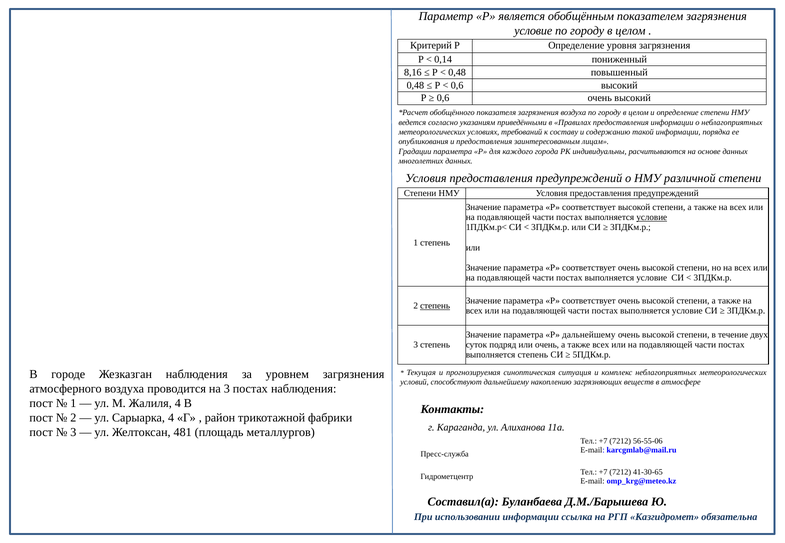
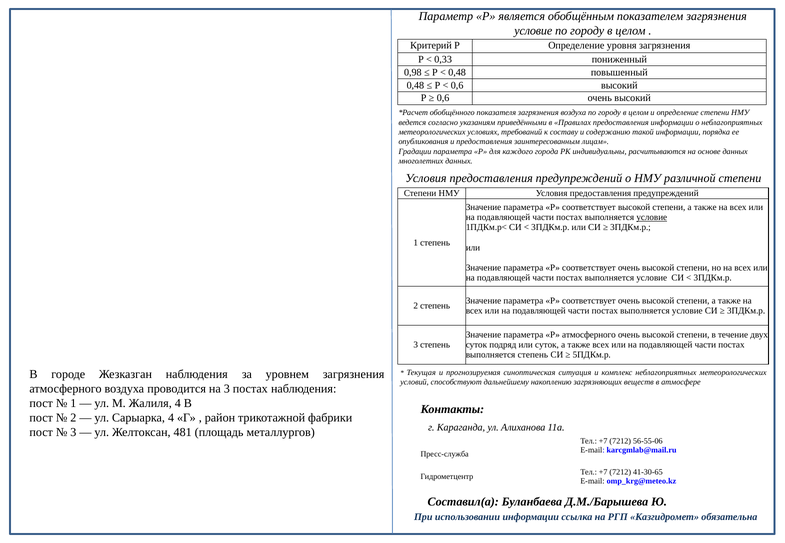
0,14: 0,14 -> 0,33
8,16: 8,16 -> 0,98
степень at (435, 306) underline: present -> none
Р дальнейшему: дальнейшему -> атмосферного
или очень: очень -> суток
